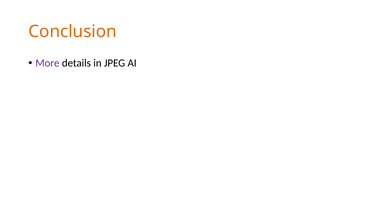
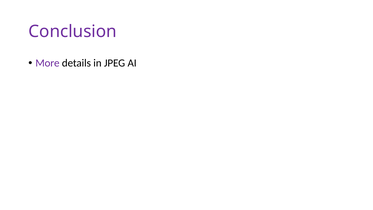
Conclusion colour: orange -> purple
